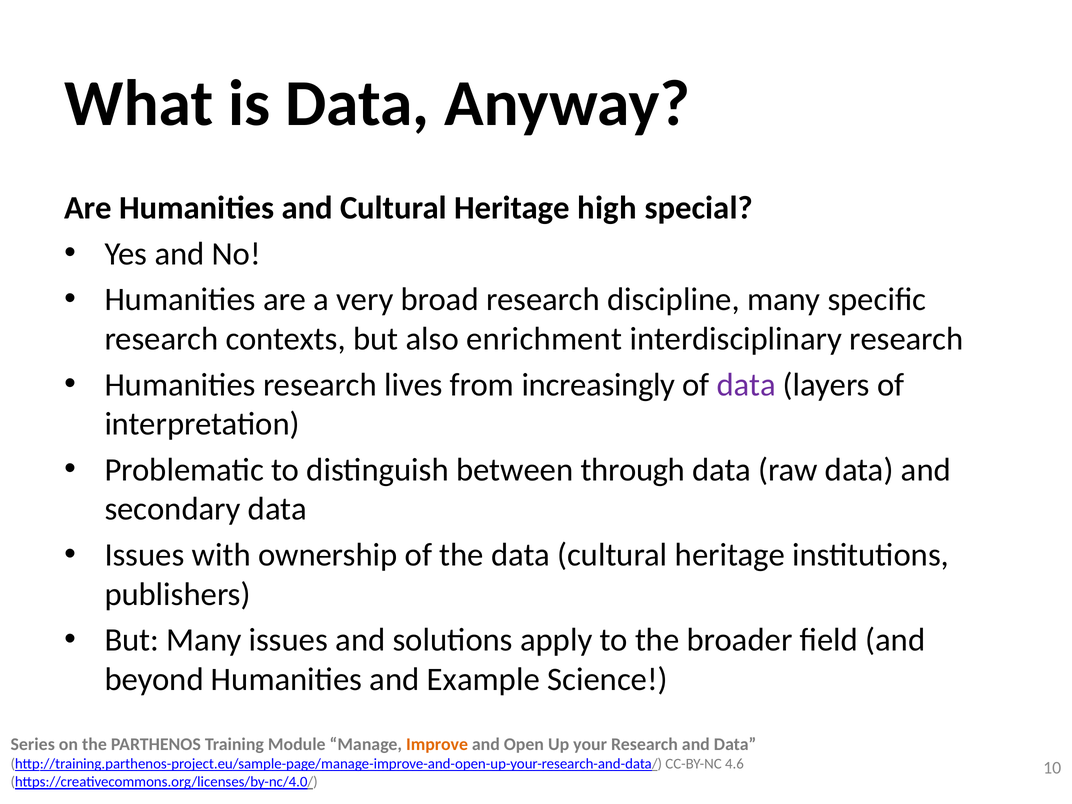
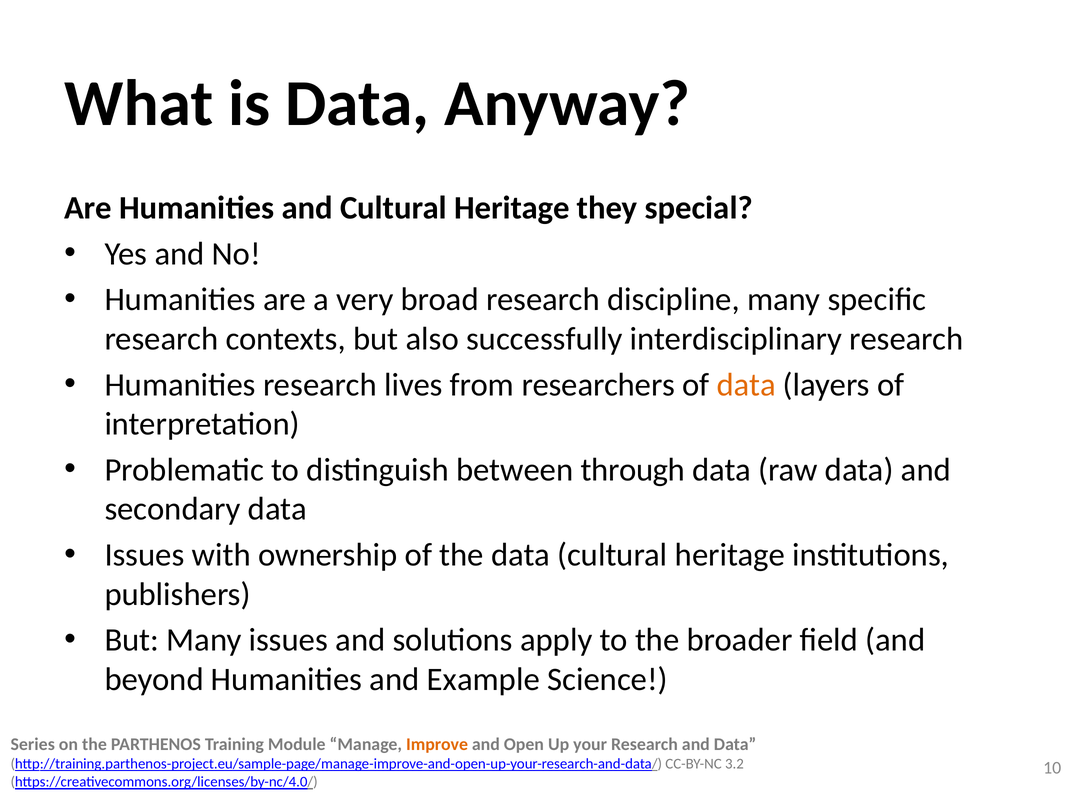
high: high -> they
enrichment: enrichment -> successfully
increasingly: increasingly -> researchers
data at (746, 385) colour: purple -> orange
4.6: 4.6 -> 3.2
